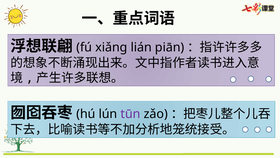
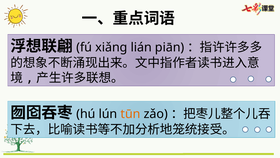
tūn colour: purple -> orange
